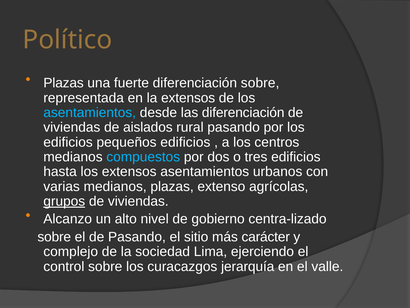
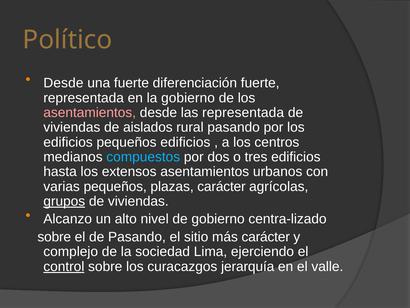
Plazas at (64, 83): Plazas -> Desde
diferenciación sobre: sobre -> fuerte
la extensos: extensos -> gobierno
asentamientos at (90, 112) colour: light blue -> pink
las diferenciación: diferenciación -> representada
varias medianos: medianos -> pequeños
plazas extenso: extenso -> carácter
control underline: none -> present
